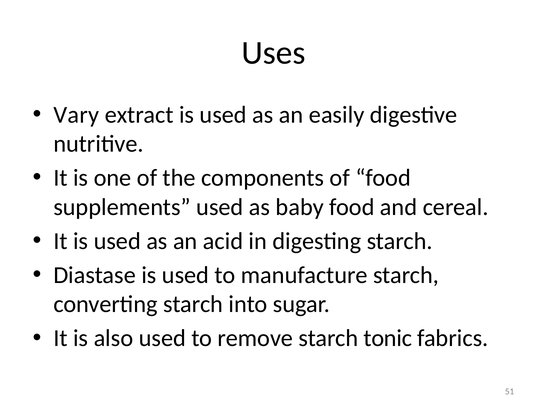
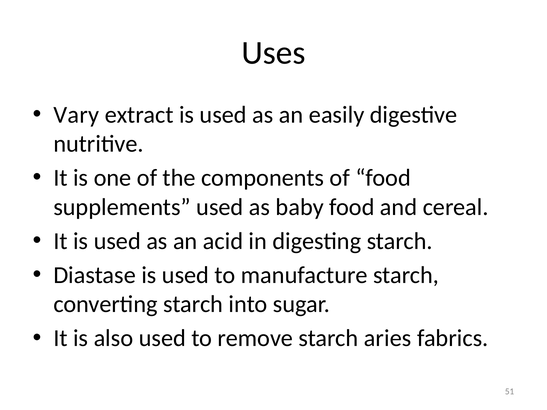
tonic: tonic -> aries
